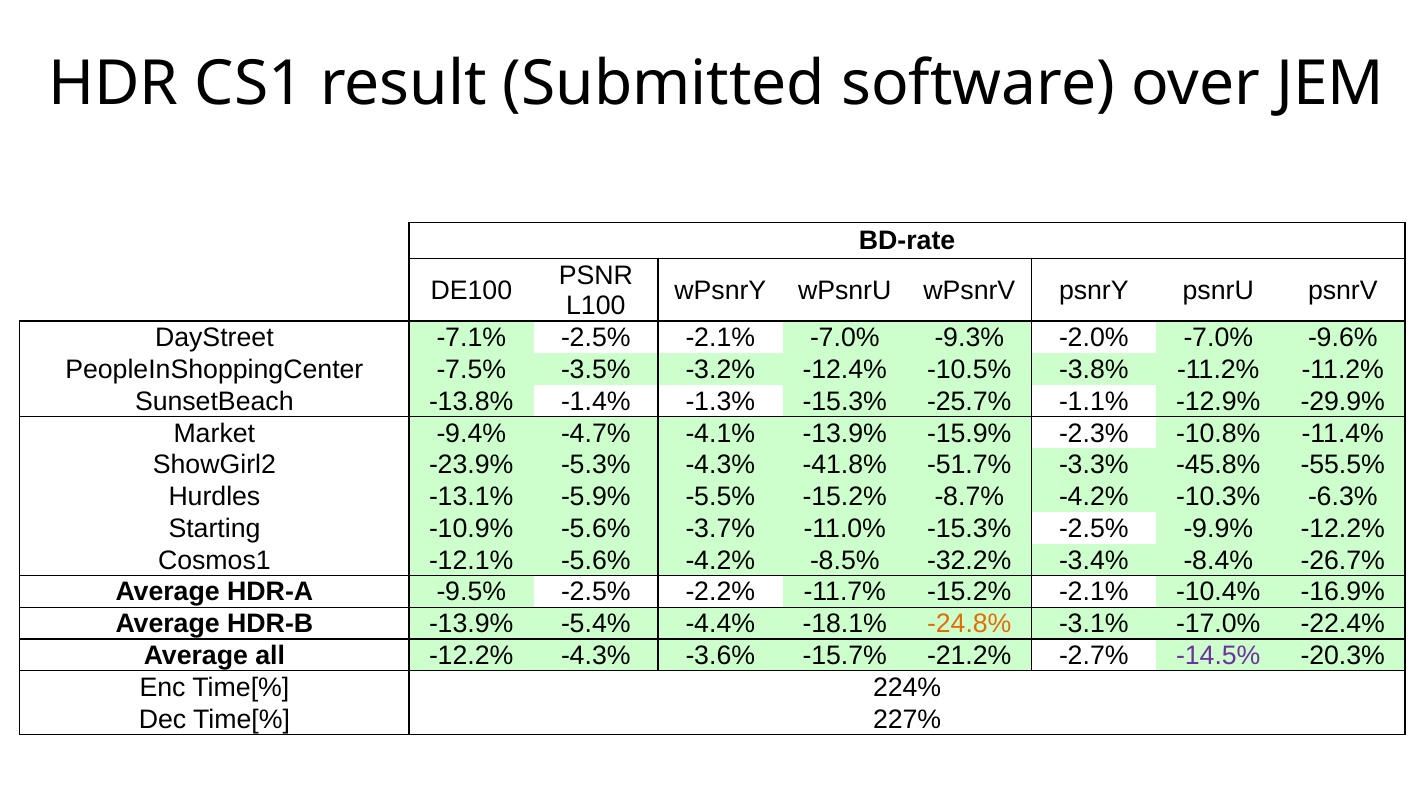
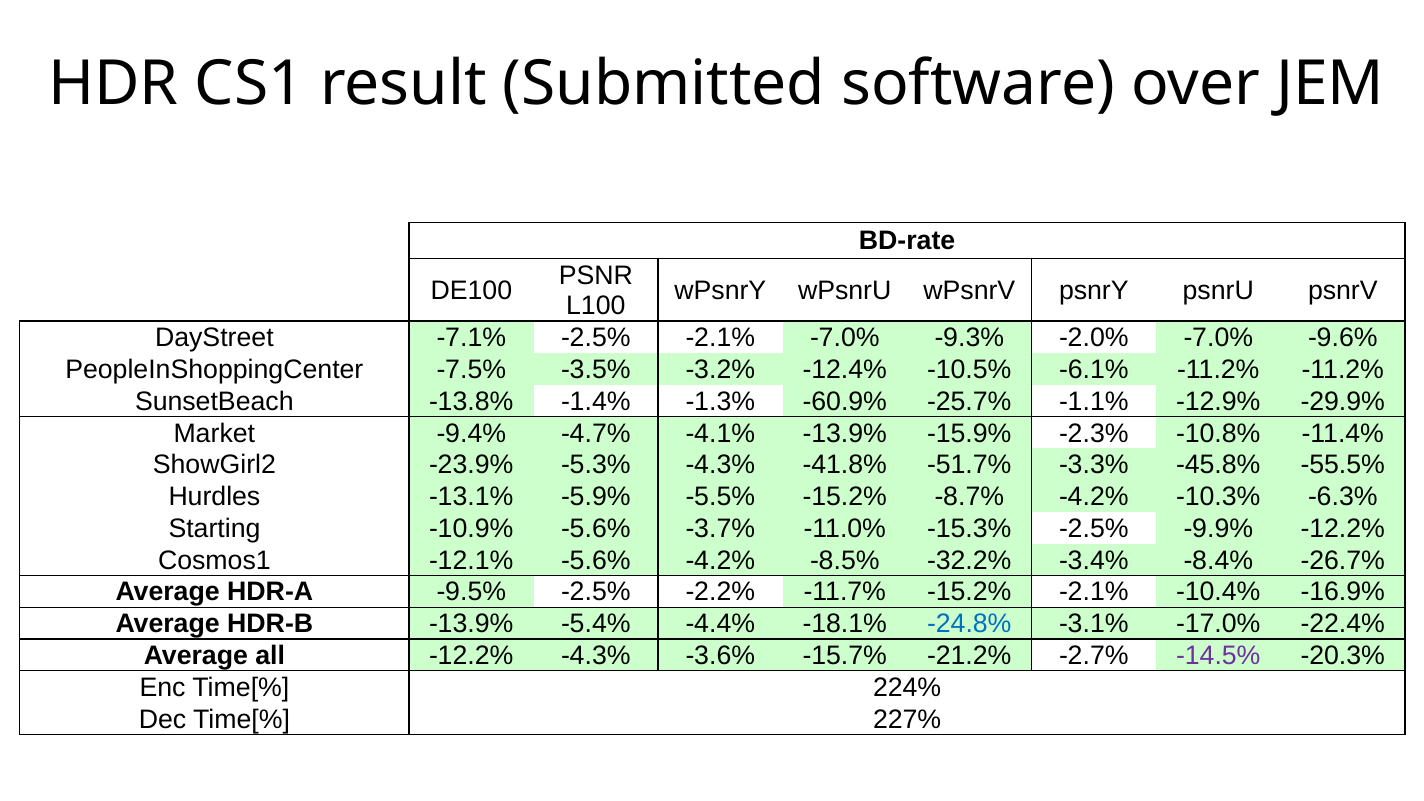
-3.8%: -3.8% -> -6.1%
-1.3% -15.3%: -15.3% -> -60.9%
-24.8% colour: orange -> blue
